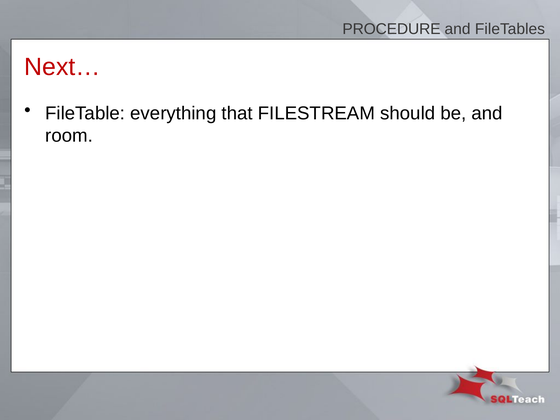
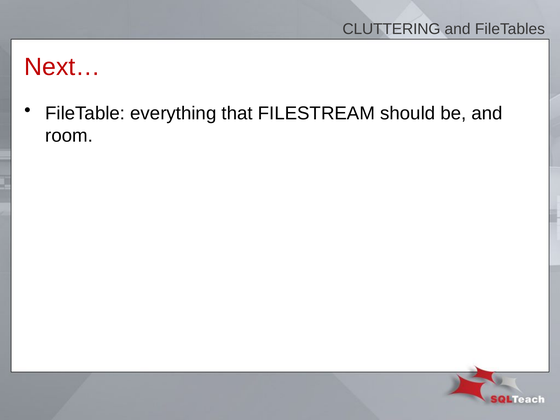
PROCEDURE: PROCEDURE -> CLUTTERING
